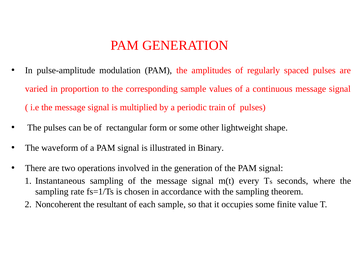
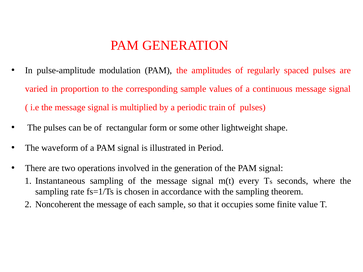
Binary: Binary -> Period
resultant at (112, 205): resultant -> message
